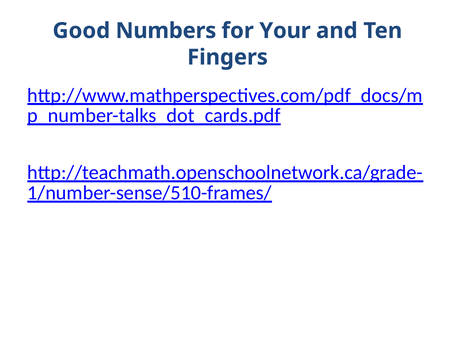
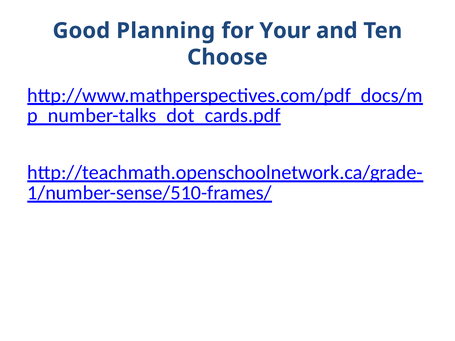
Numbers: Numbers -> Planning
Fingers: Fingers -> Choose
